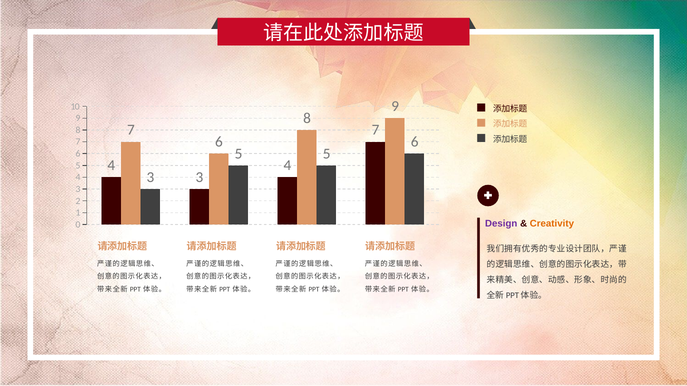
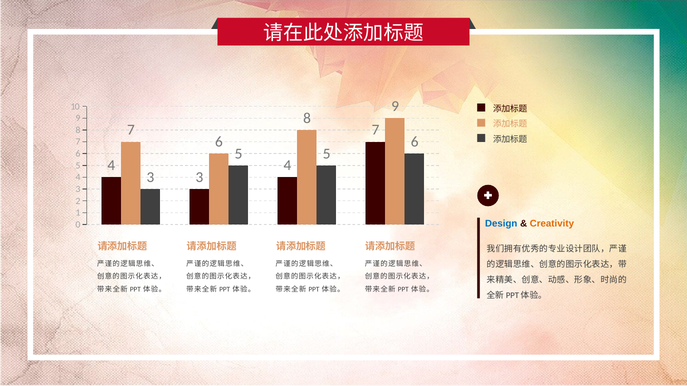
Design colour: purple -> blue
